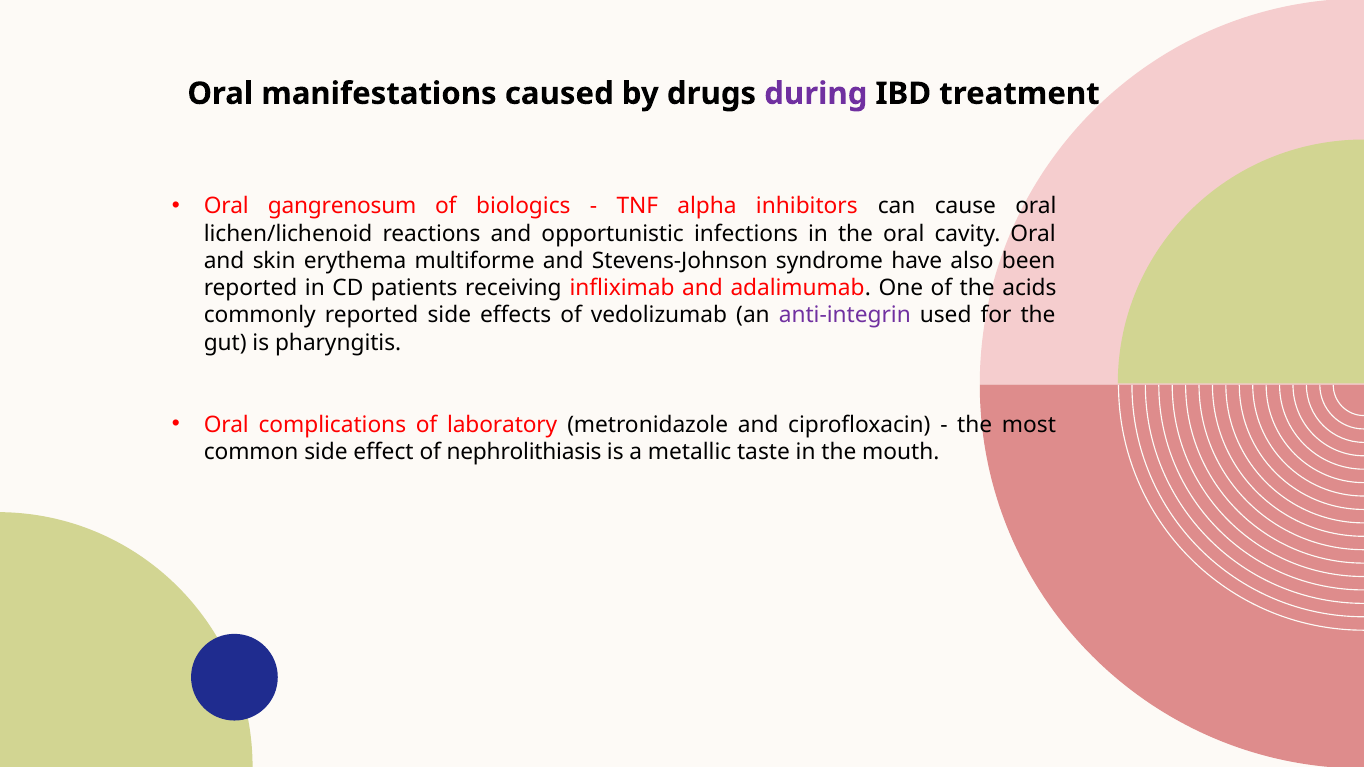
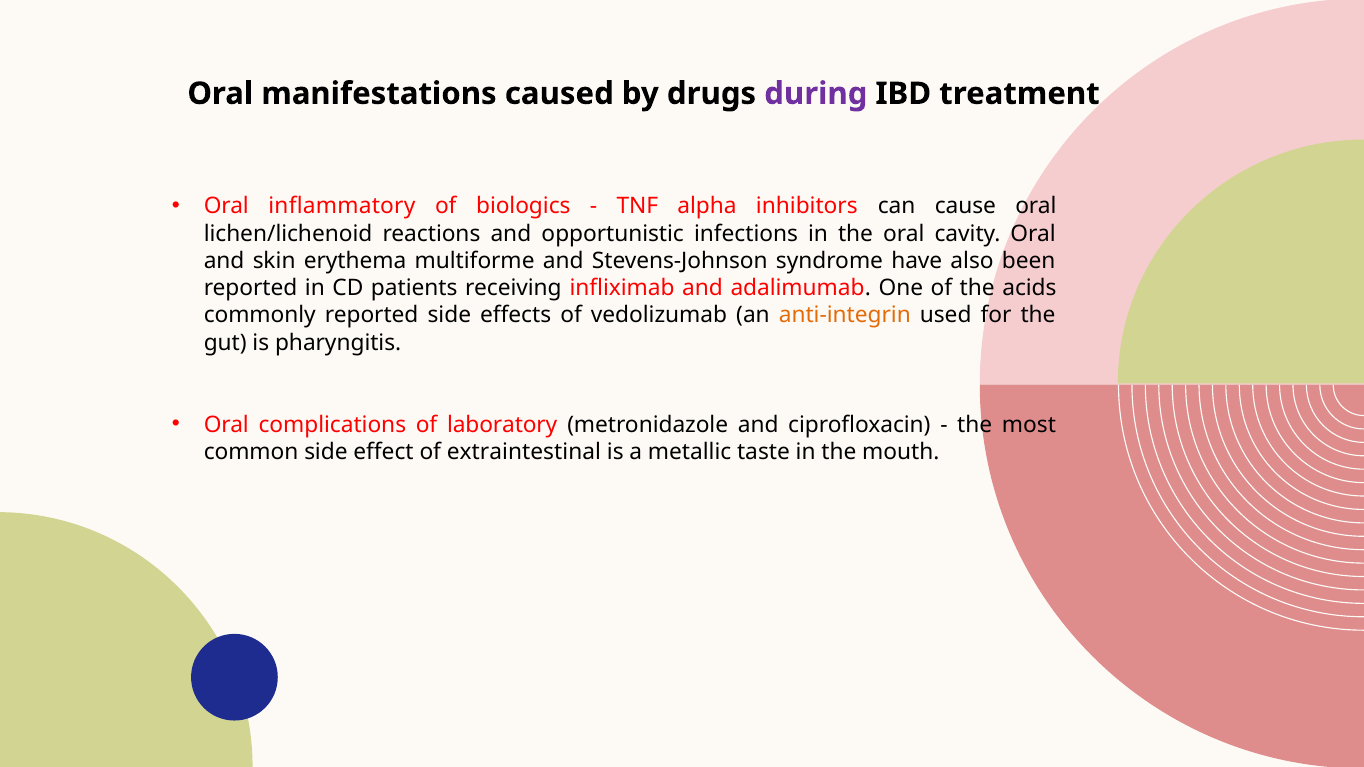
gangrenosum: gangrenosum -> inflammatory
anti-integrin colour: purple -> orange
nephrolithiasis: nephrolithiasis -> extraintestinal
